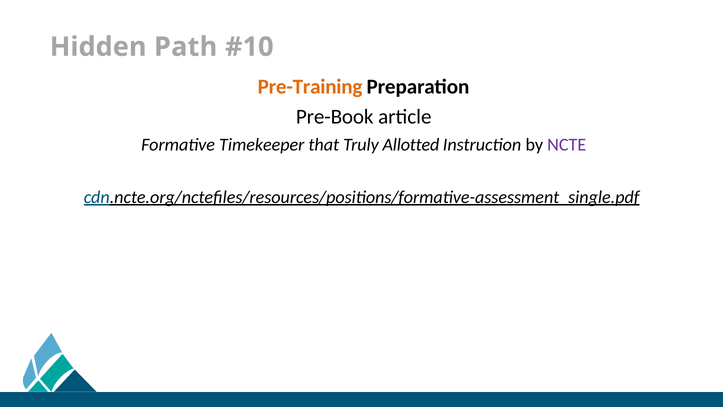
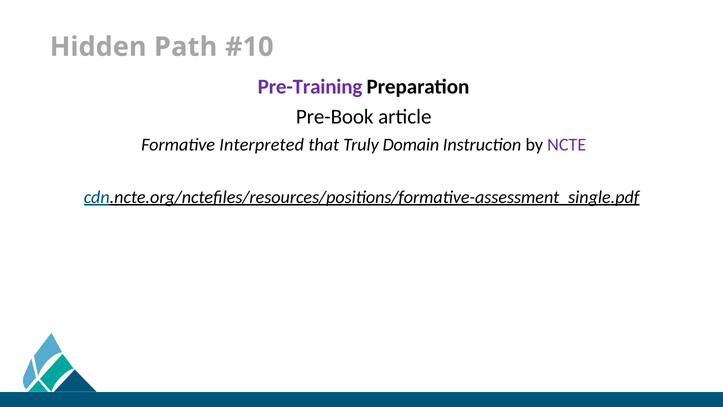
Pre-Training colour: orange -> purple
Timekeeper: Timekeeper -> Interpreted
Allotted: Allotted -> Domain
